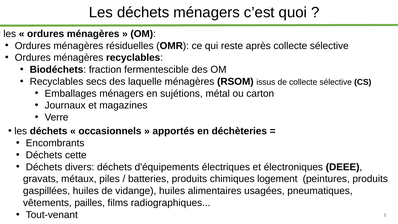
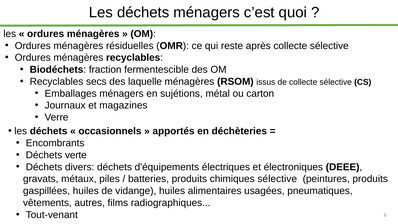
cette: cette -> verte
chimiques logement: logement -> sélective
pailles: pailles -> autres
